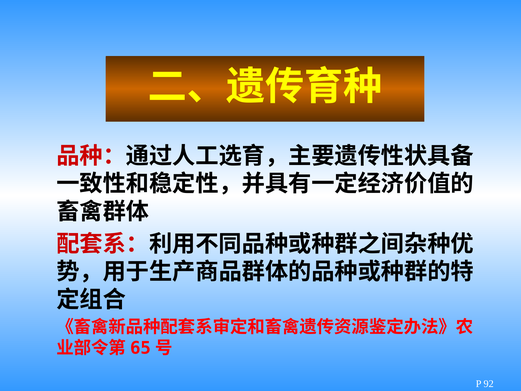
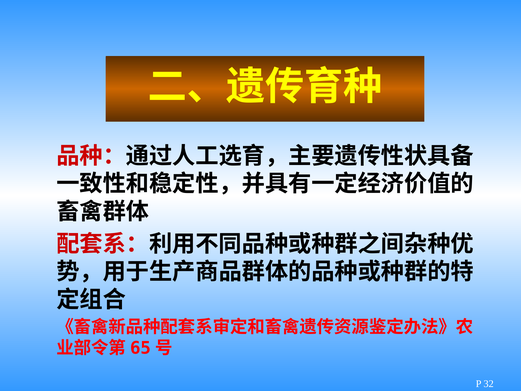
92: 92 -> 32
